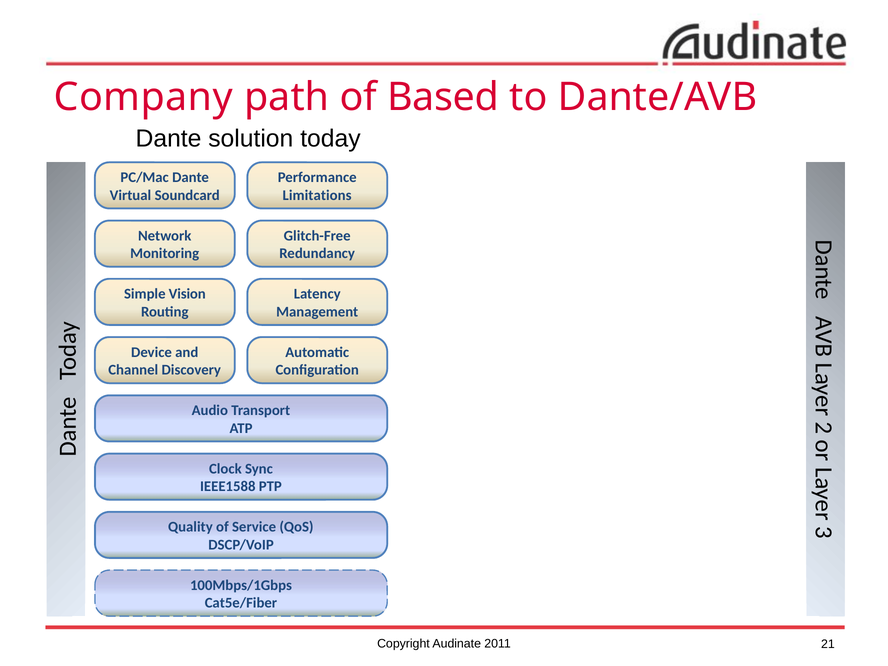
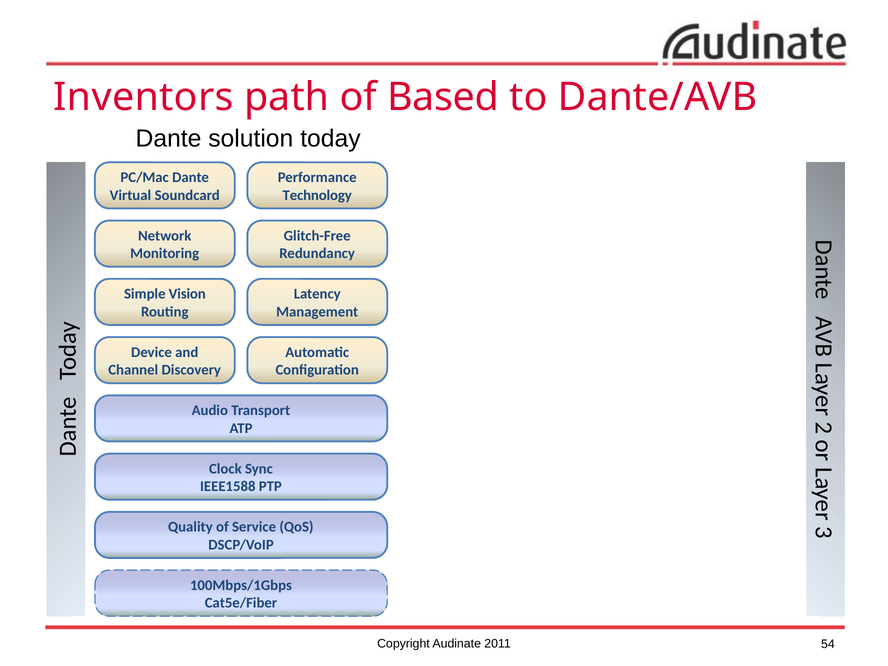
Company: Company -> Inventors
Limitations: Limitations -> Technology
21: 21 -> 54
